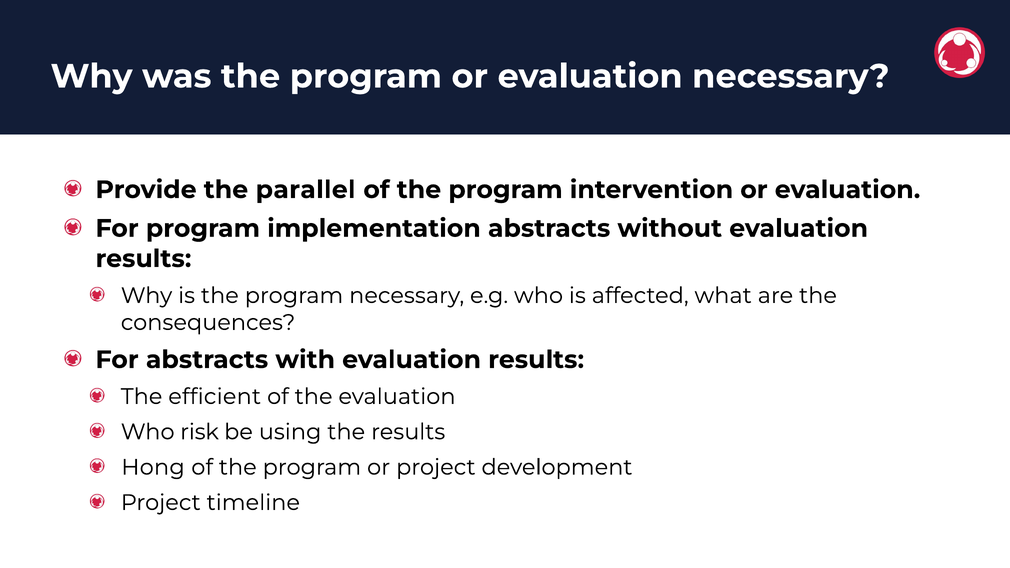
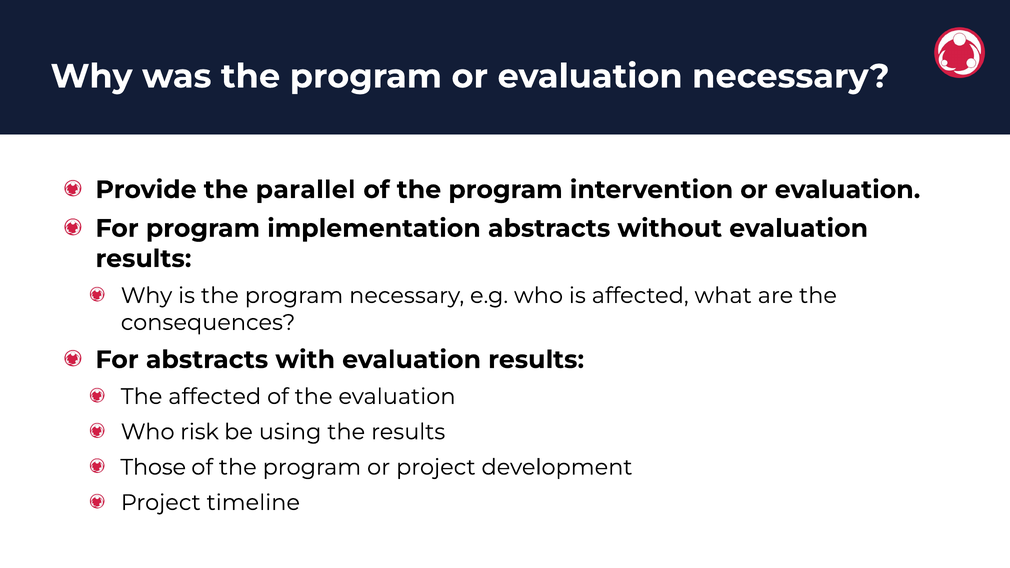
The efficient: efficient -> affected
Hong: Hong -> Those
